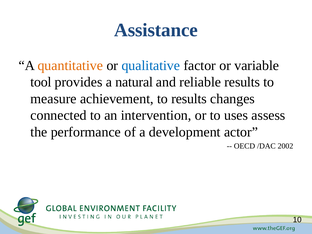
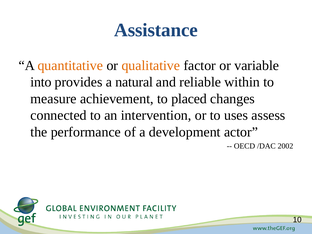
qualitative colour: blue -> orange
tool: tool -> into
reliable results: results -> within
to results: results -> placed
